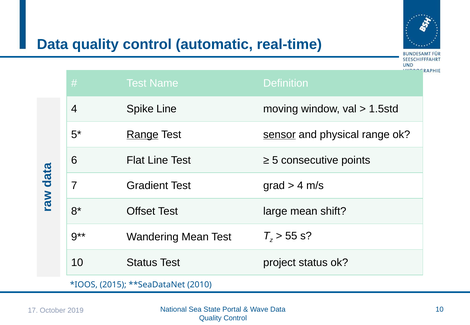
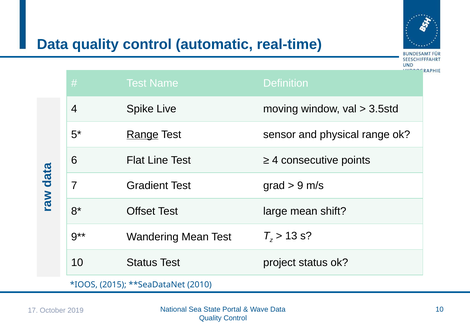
Spike Line: Line -> Live
1.5std: 1.5std -> 3.5std
sensor underline: present -> none
5 at (275, 160): 5 -> 4
4 at (300, 186): 4 -> 9
55: 55 -> 13
